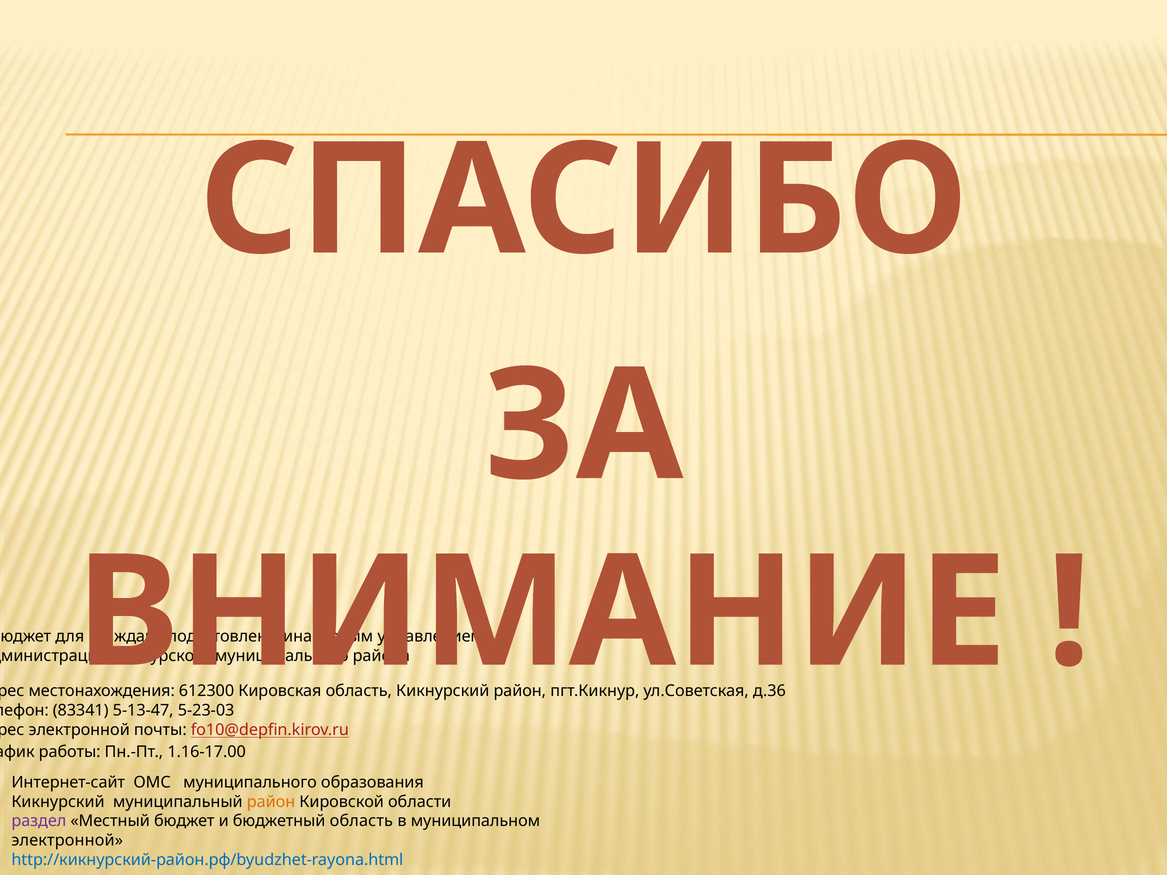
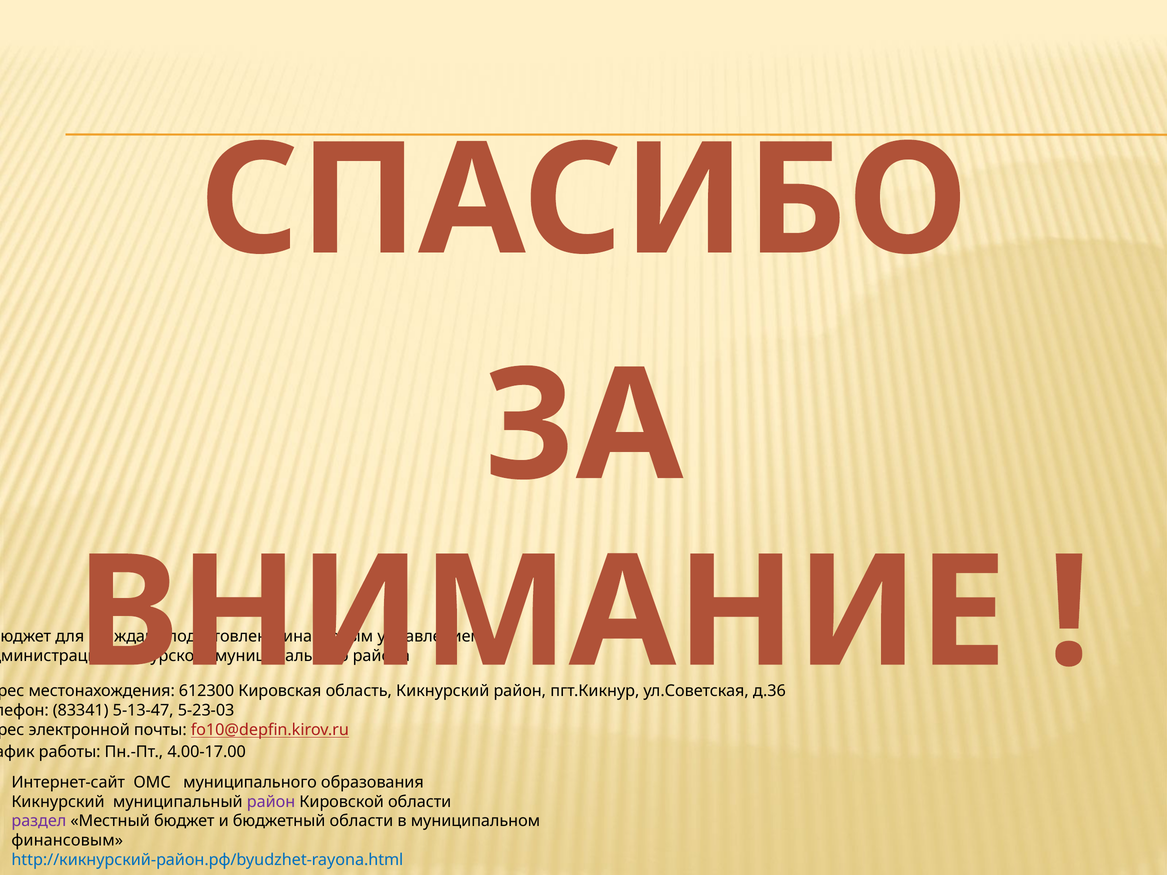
1.16-17.00: 1.16-17.00 -> 4.00-17.00
район at (271, 802) colour: orange -> purple
бюджетный область: область -> области
электронной at (67, 841): электронной -> финансовым
